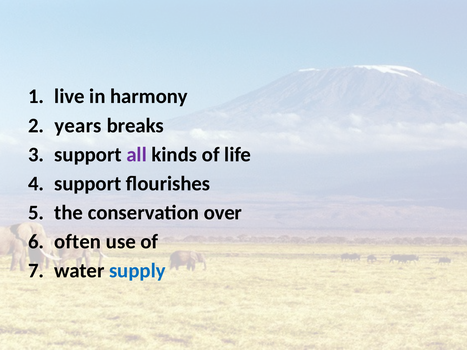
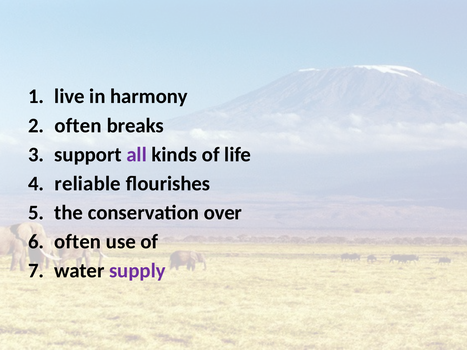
years at (78, 126): years -> often
support at (88, 184): support -> reliable
supply colour: blue -> purple
